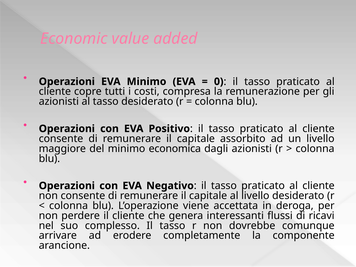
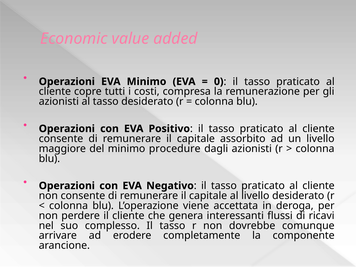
economica: economica -> procedure
